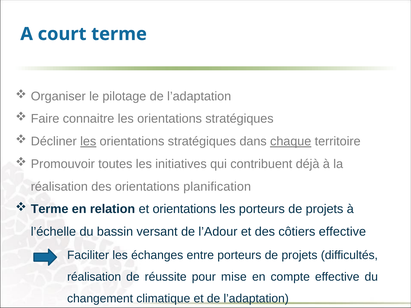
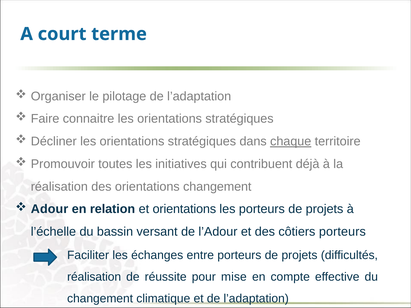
les at (88, 142) underline: present -> none
orientations planification: planification -> changement
Terme at (50, 209): Terme -> Adour
côtiers effective: effective -> porteurs
